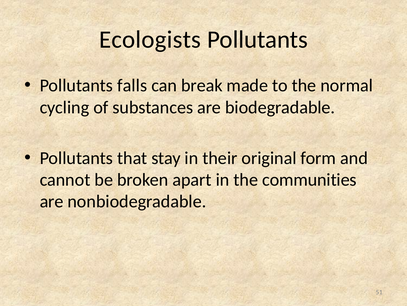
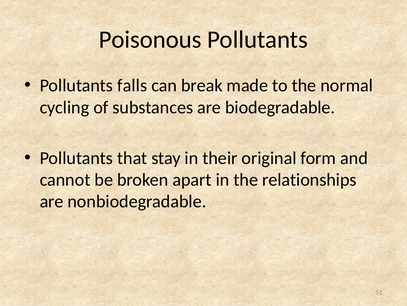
Ecologists: Ecologists -> Poisonous
communities: communities -> relationships
